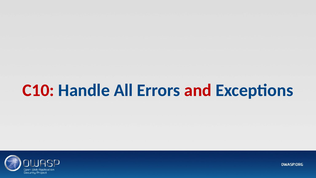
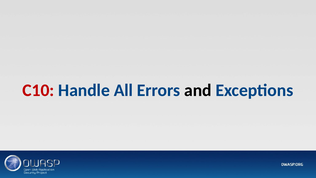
and colour: red -> black
